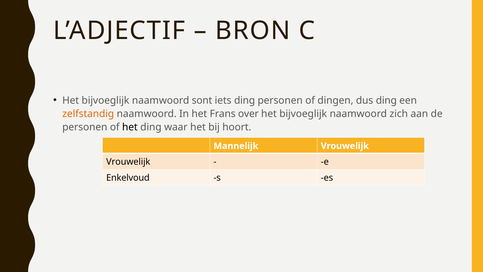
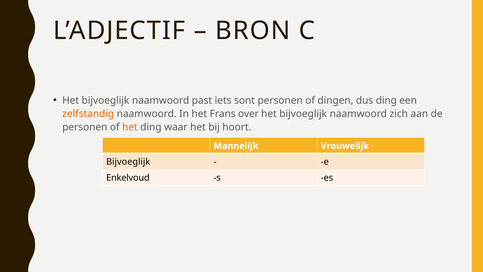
sont: sont -> past
iets ding: ding -> sont
het at (130, 127) colour: black -> orange
Vrouwelijk at (128, 162): Vrouwelijk -> Bijvoeglijk
